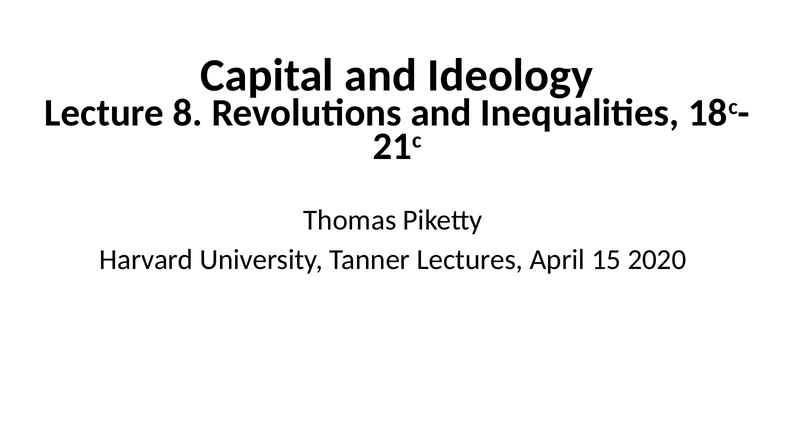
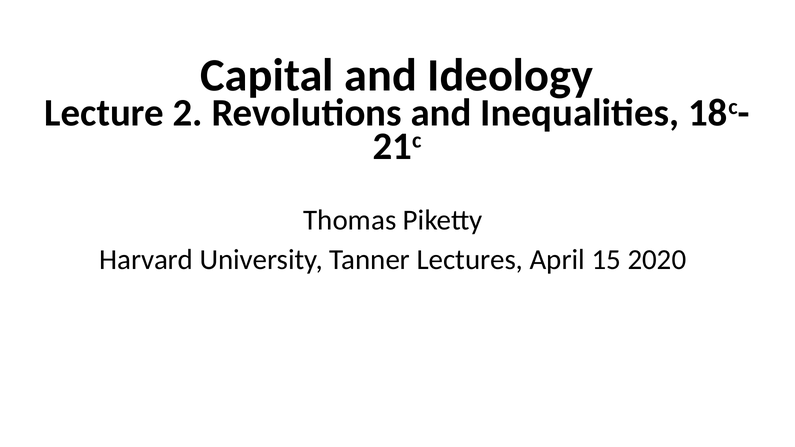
8: 8 -> 2
